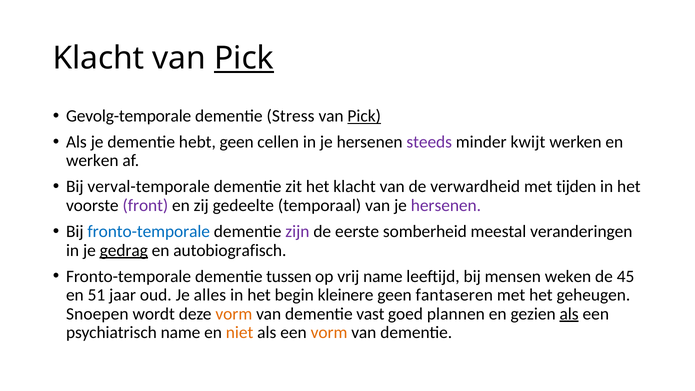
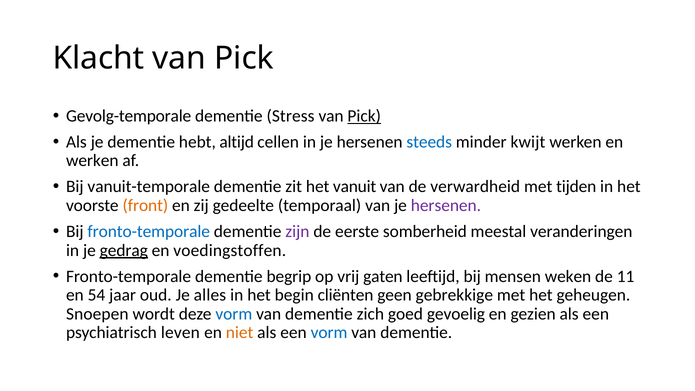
Pick at (244, 58) underline: present -> none
hebt geen: geen -> altijd
steeds colour: purple -> blue
verval-temporale: verval-temporale -> vanuit-temporale
het klacht: klacht -> vanuit
front colour: purple -> orange
autobiografisch: autobiografisch -> voedingstoffen
tussen: tussen -> begrip
vrij name: name -> gaten
45: 45 -> 11
51: 51 -> 54
kleinere: kleinere -> cliënten
fantaseren: fantaseren -> gebrekkige
vorm at (234, 314) colour: orange -> blue
vast: vast -> zich
plannen: plannen -> gevoelig
als at (569, 314) underline: present -> none
psychiatrisch name: name -> leven
vorm at (329, 332) colour: orange -> blue
